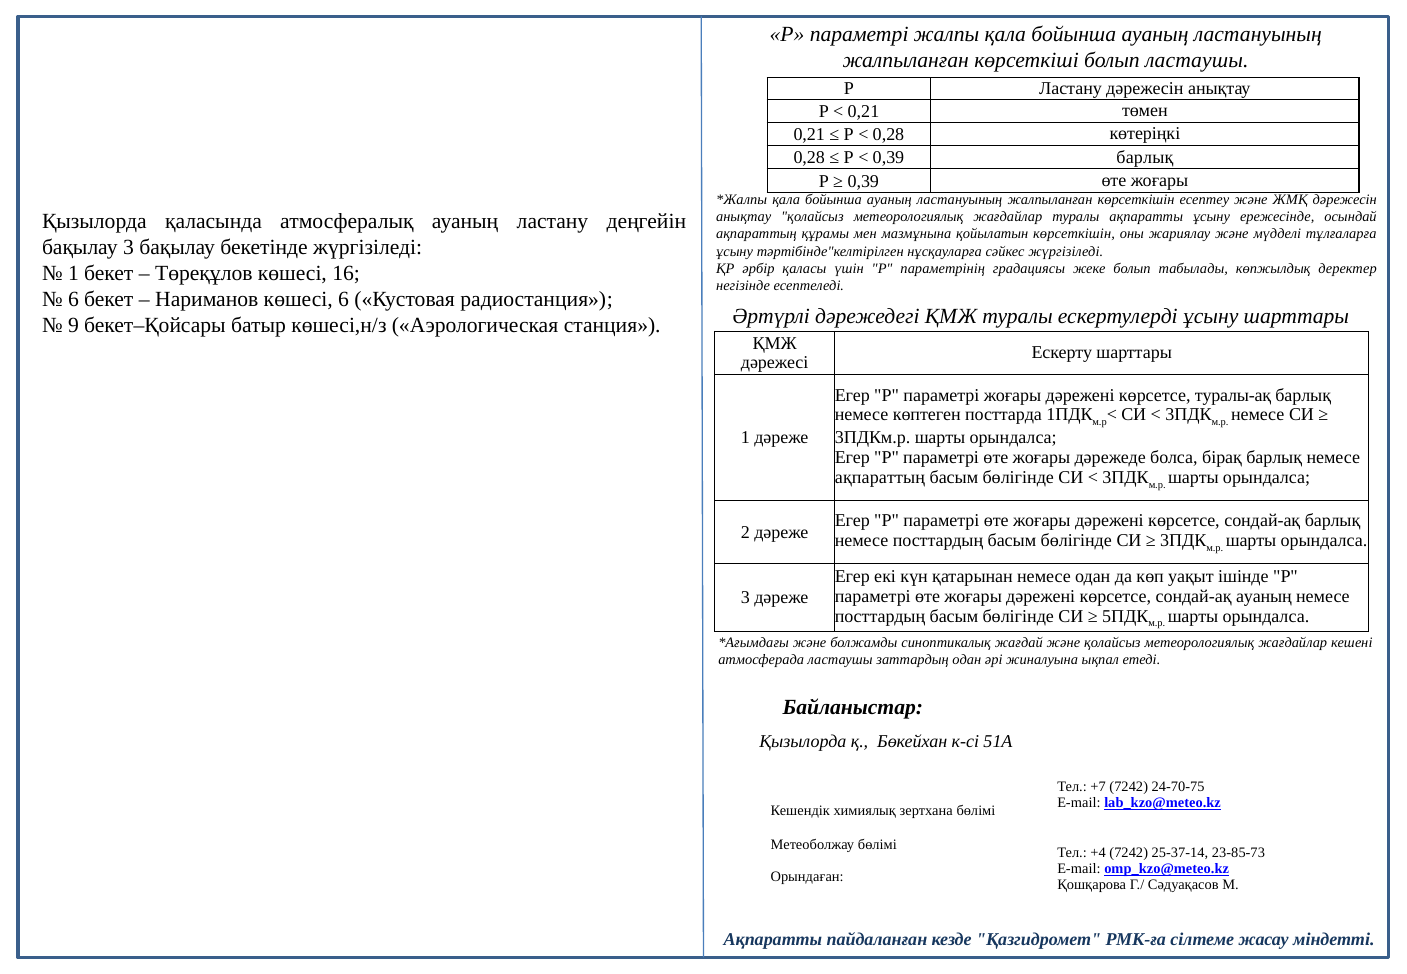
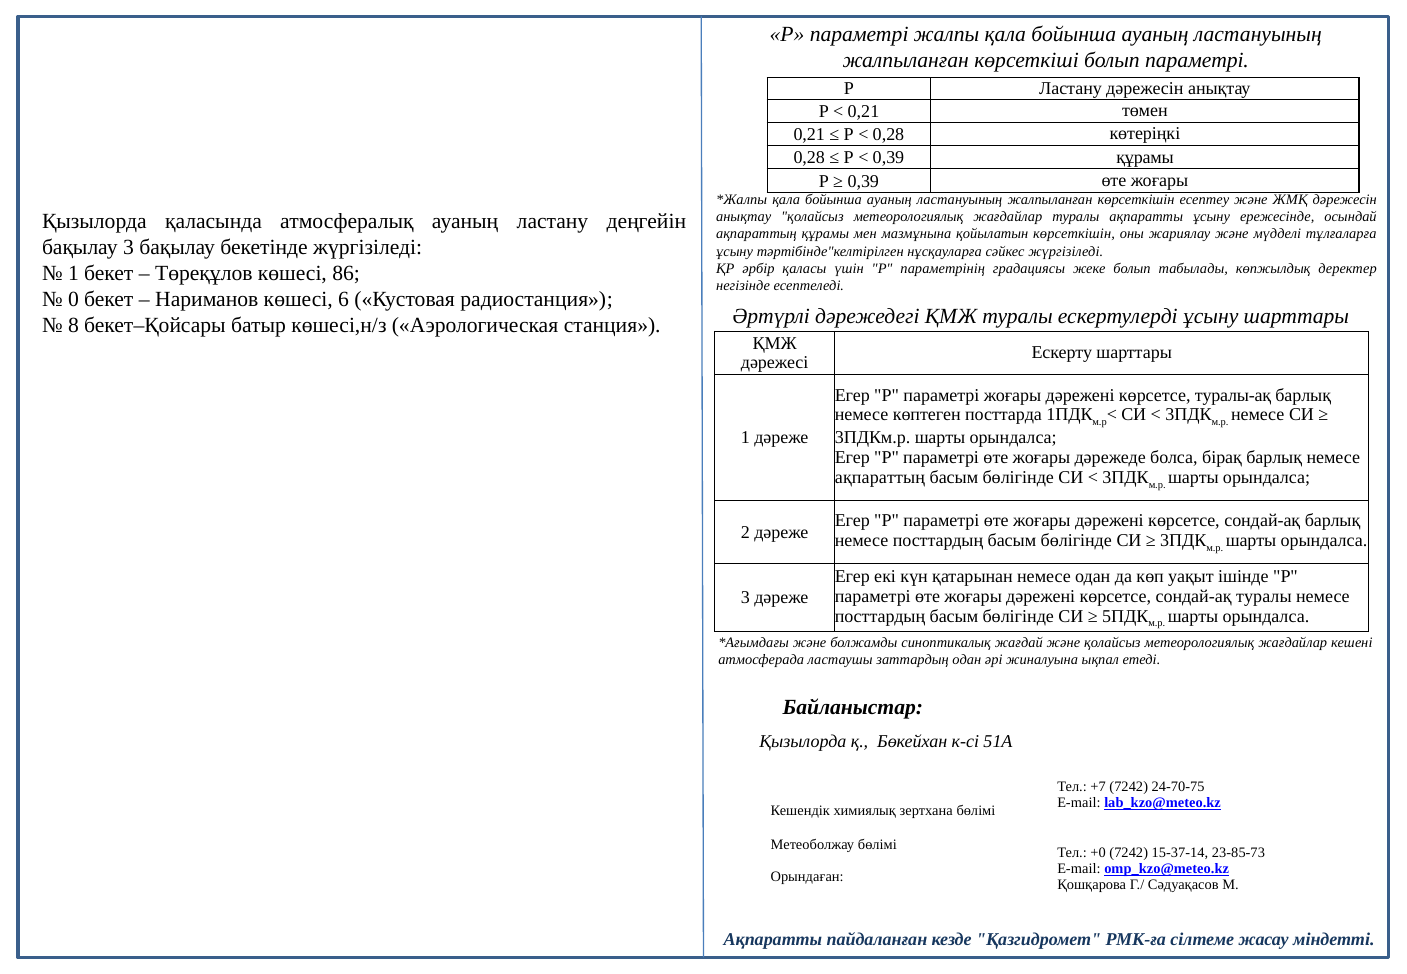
болып ластаушы: ластаушы -> параметрі
0,39 барлық: барлық -> құрамы
16: 16 -> 86
6 at (73, 299): 6 -> 0
9: 9 -> 8
сондай-ақ ауаның: ауаның -> туралы
+4: +4 -> +0
25-37-14: 25-37-14 -> 15-37-14
